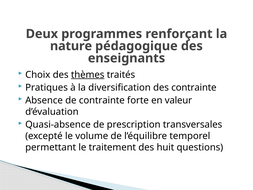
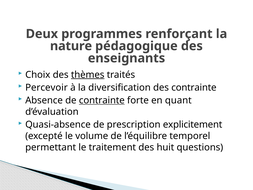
Pratiques: Pratiques -> Percevoir
contrainte at (102, 100) underline: none -> present
valeur: valeur -> quant
transversales: transversales -> explicitement
